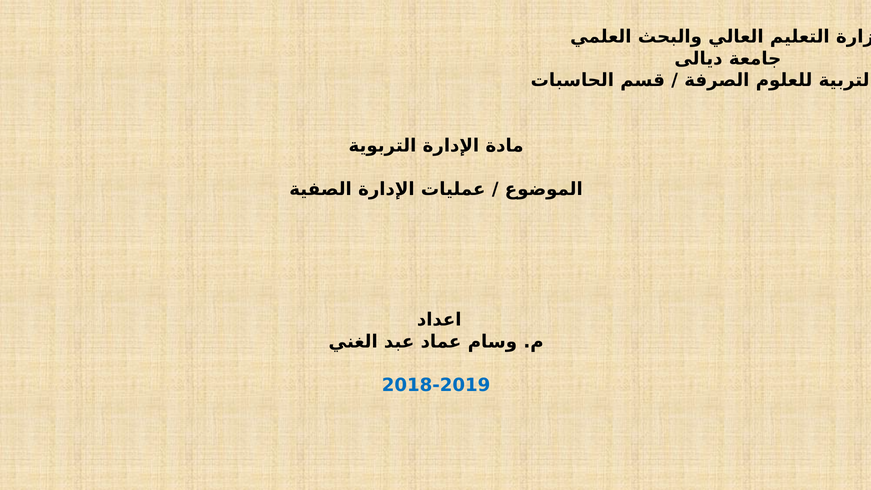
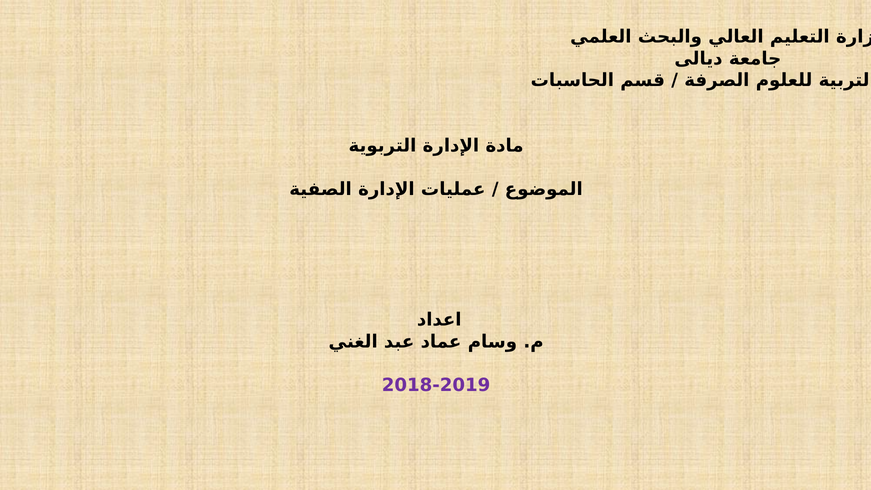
2018-2019 colour: blue -> purple
